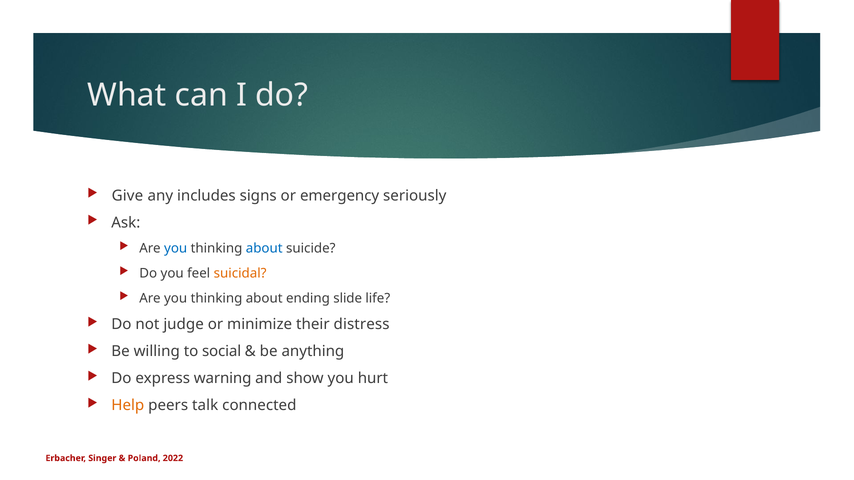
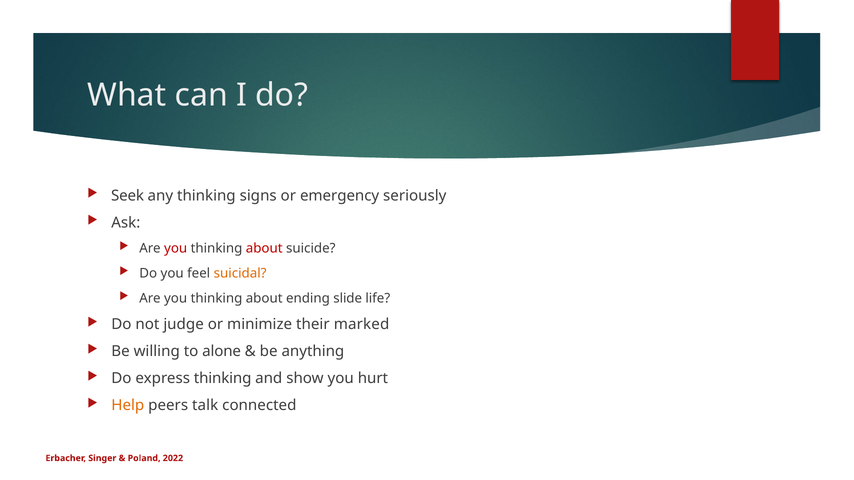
Give: Give -> Seek
any includes: includes -> thinking
you at (176, 249) colour: blue -> red
about at (264, 249) colour: blue -> red
distress: distress -> marked
social: social -> alone
express warning: warning -> thinking
